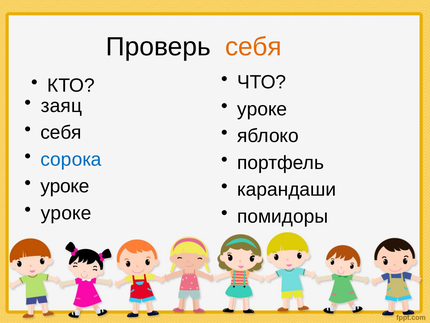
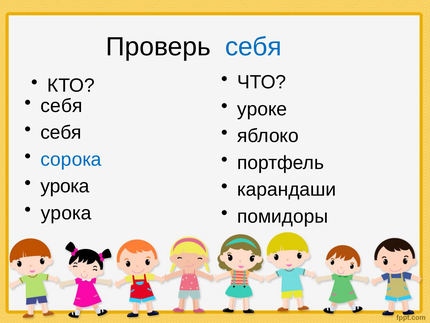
себя at (253, 47) colour: orange -> blue
заяц at (61, 106): заяц -> себя
уроке at (65, 186): уроке -> урока
уроке at (66, 213): уроке -> урока
